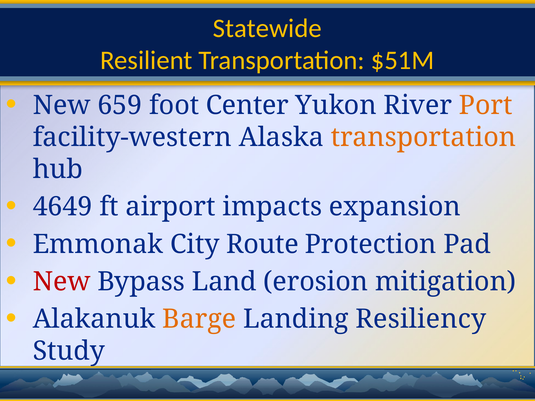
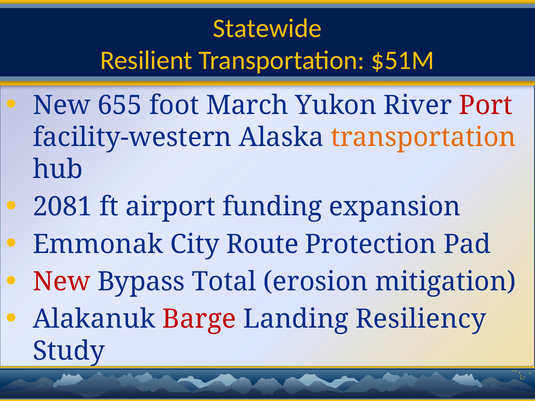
659: 659 -> 655
Center: Center -> March
Port colour: orange -> red
4649: 4649 -> 2081
impacts: impacts -> funding
Land: Land -> Total
Barge colour: orange -> red
